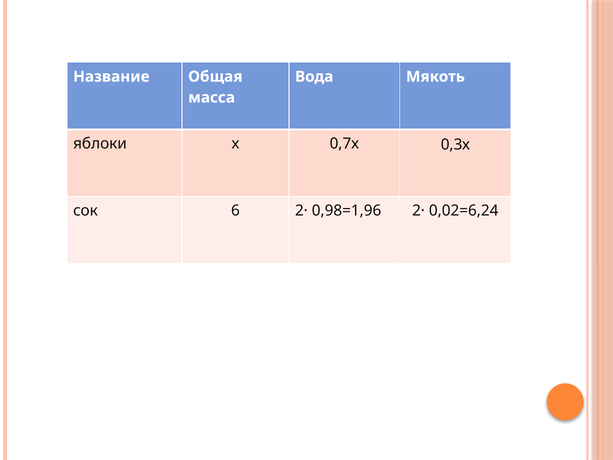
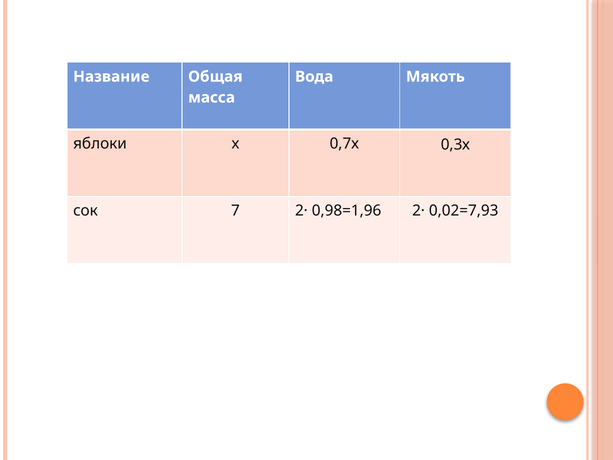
6: 6 -> 7
0,02=6,24: 0,02=6,24 -> 0,02=7,93
